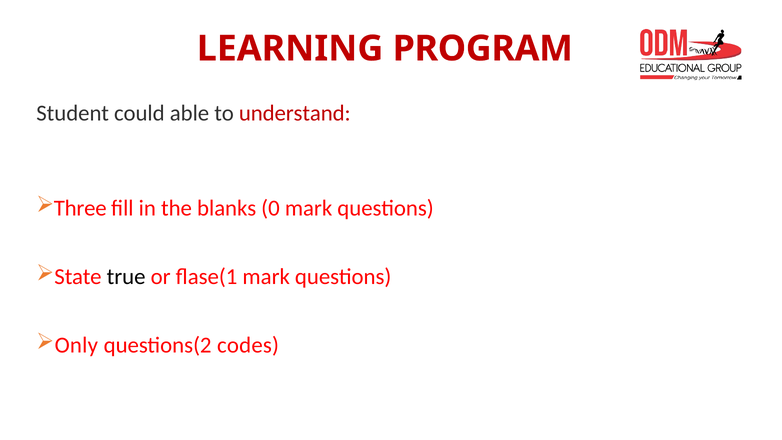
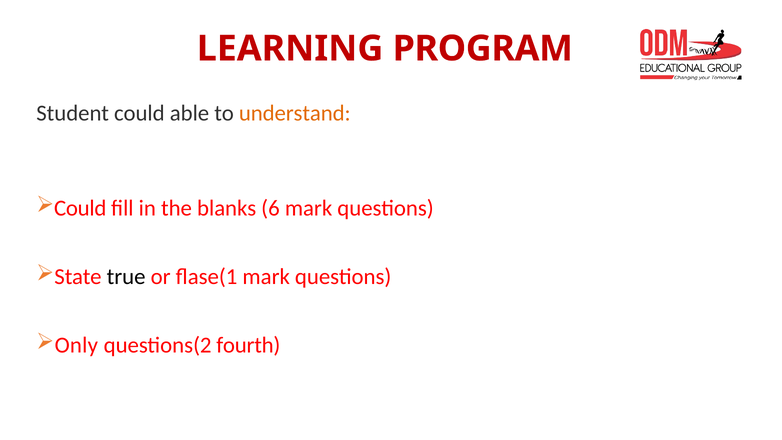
understand colour: red -> orange
Three at (80, 208): Three -> Could
0: 0 -> 6
codes: codes -> fourth
